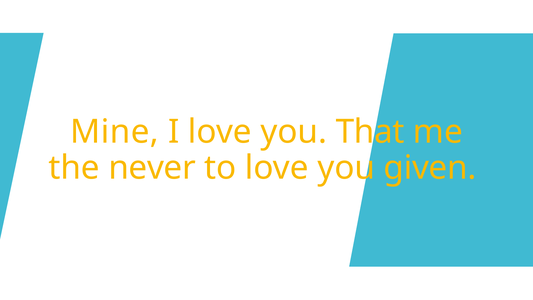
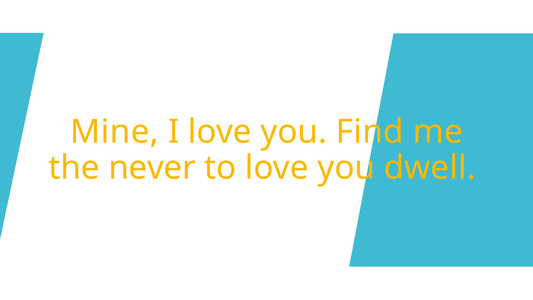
That: That -> Find
given: given -> dwell
